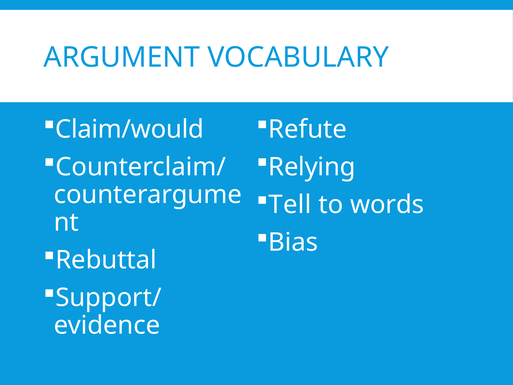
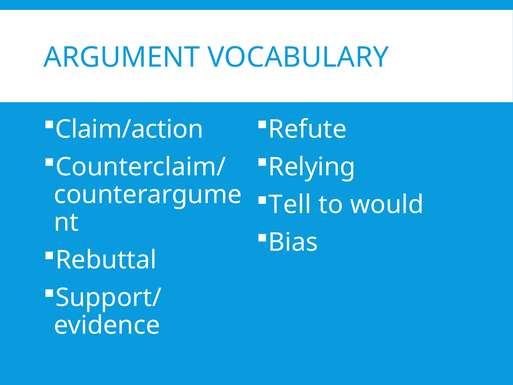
Claim/would: Claim/would -> Claim/action
words: words -> would
